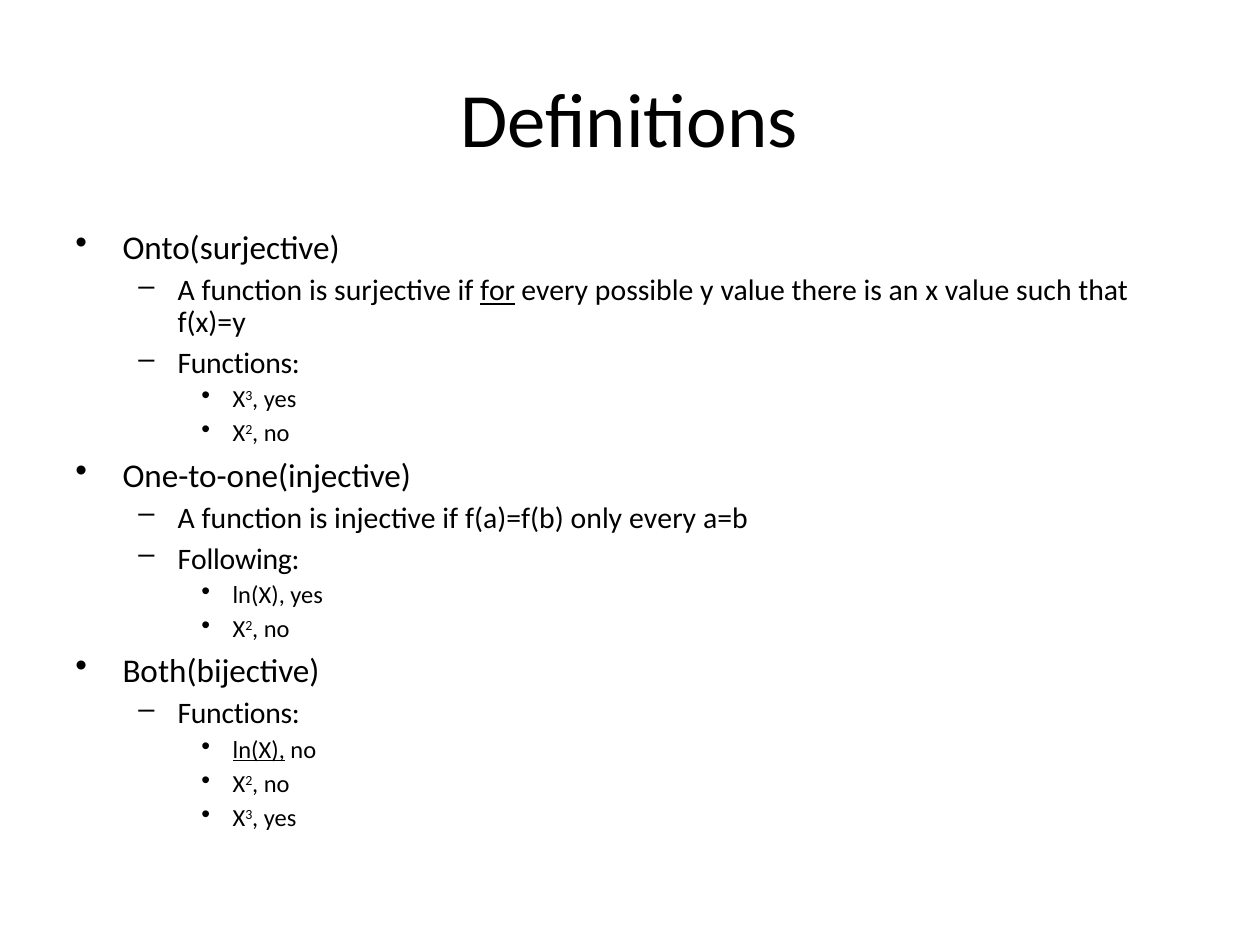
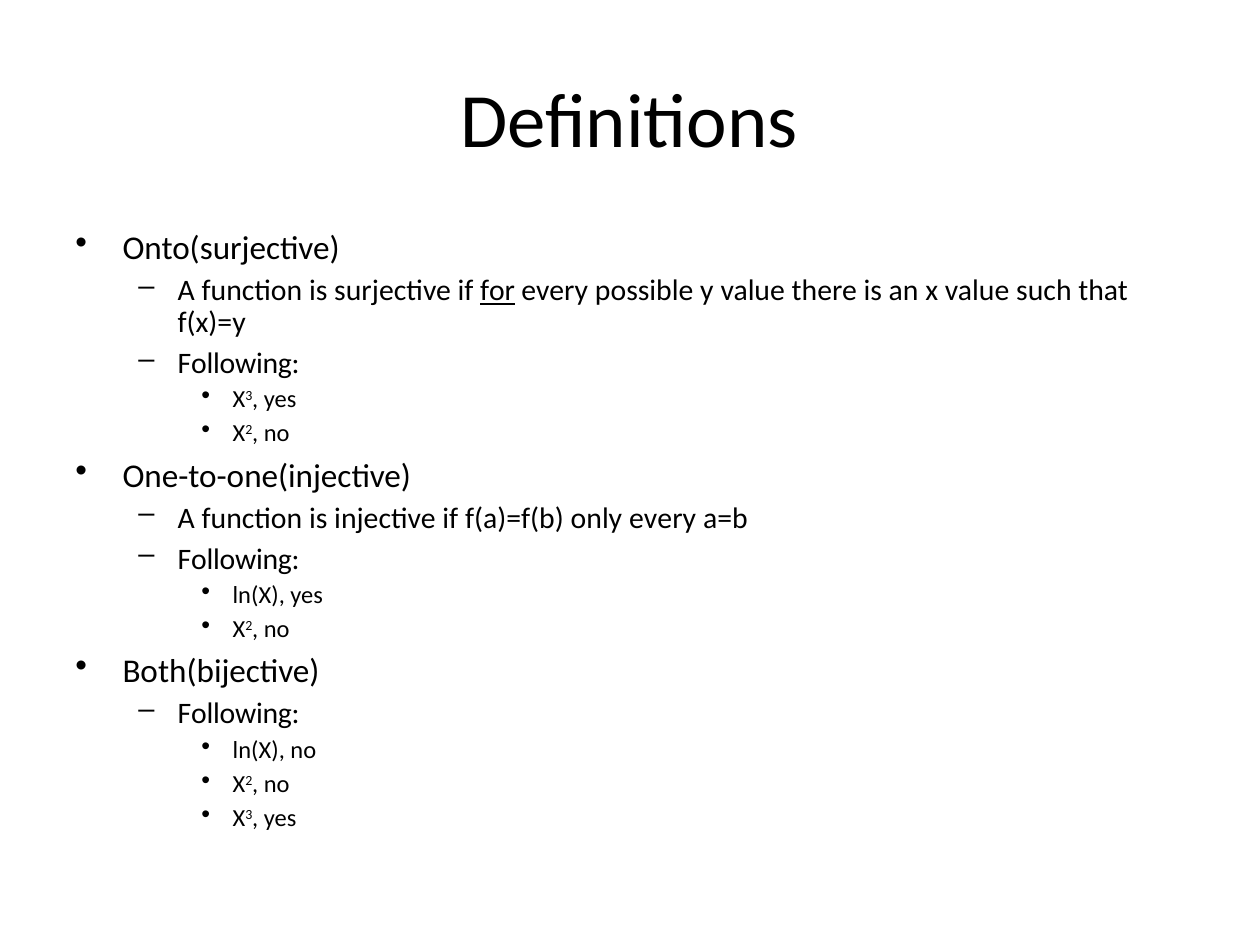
Functions at (239, 364): Functions -> Following
Functions at (239, 714): Functions -> Following
ln(X at (259, 751) underline: present -> none
